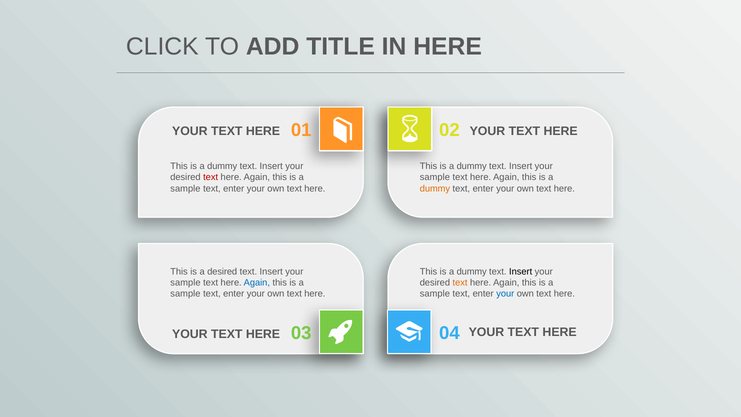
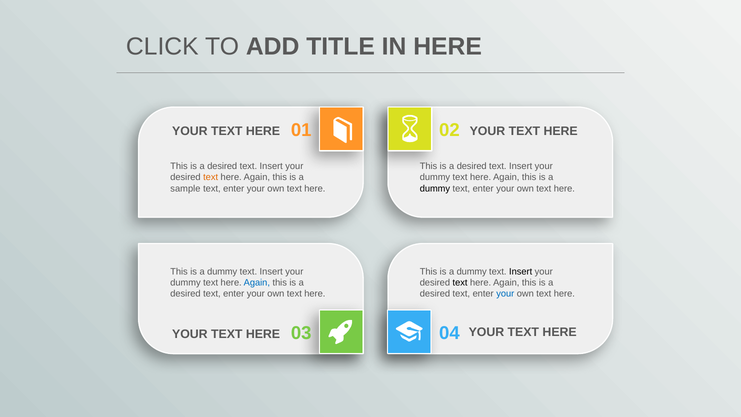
dummy at (222, 166): dummy -> desired
dummy at (472, 166): dummy -> desired
text at (211, 177) colour: red -> orange
sample at (435, 177): sample -> dummy
dummy at (435, 188) colour: orange -> black
desired at (222, 271): desired -> dummy
sample at (185, 283): sample -> dummy
text at (460, 283) colour: orange -> black
sample at (185, 294): sample -> desired
sample at (435, 294): sample -> desired
